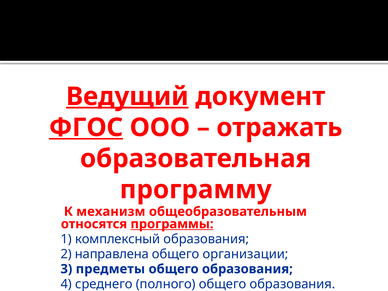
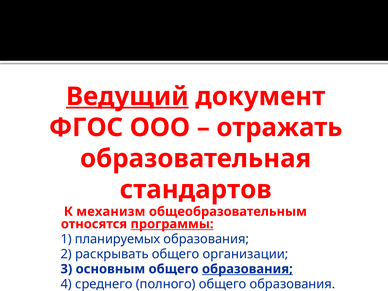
ФГОС underline: present -> none
программу: программу -> стандартов
комплексный: комплексный -> планируемых
направлена: направлена -> раскрывать
предметы: предметы -> основным
образования at (247, 269) underline: none -> present
